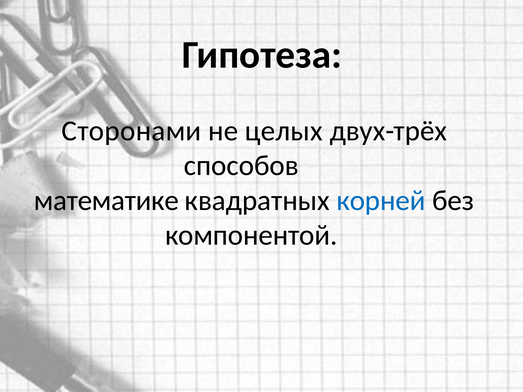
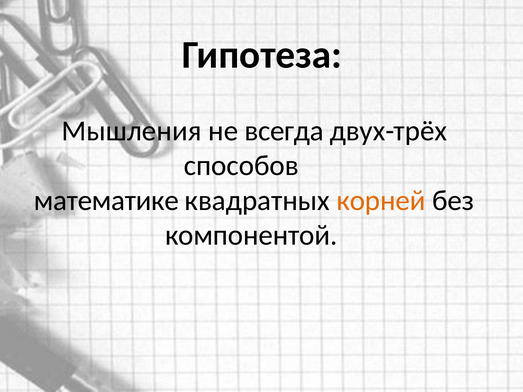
Сторонами: Сторонами -> Мышления
целых: целых -> всегда
корней colour: blue -> orange
